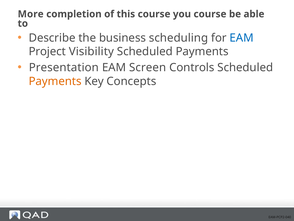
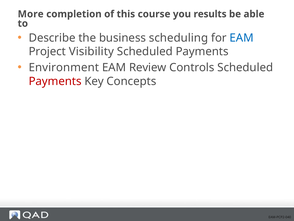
you course: course -> results
Presentation: Presentation -> Environment
Screen: Screen -> Review
Payments at (55, 81) colour: orange -> red
